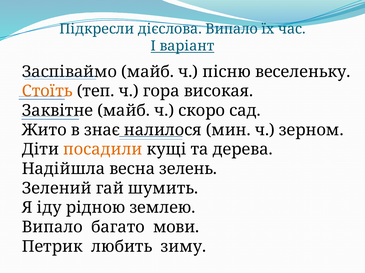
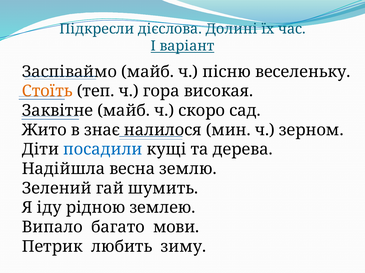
дієслова Випало: Випало -> Долині
посадили colour: orange -> blue
зелень: зелень -> землю
